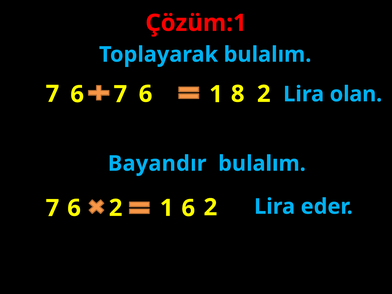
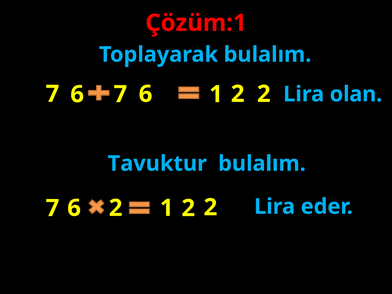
6 1 8: 8 -> 2
Bayandır: Bayandır -> Tavuktur
2 1 6: 6 -> 2
